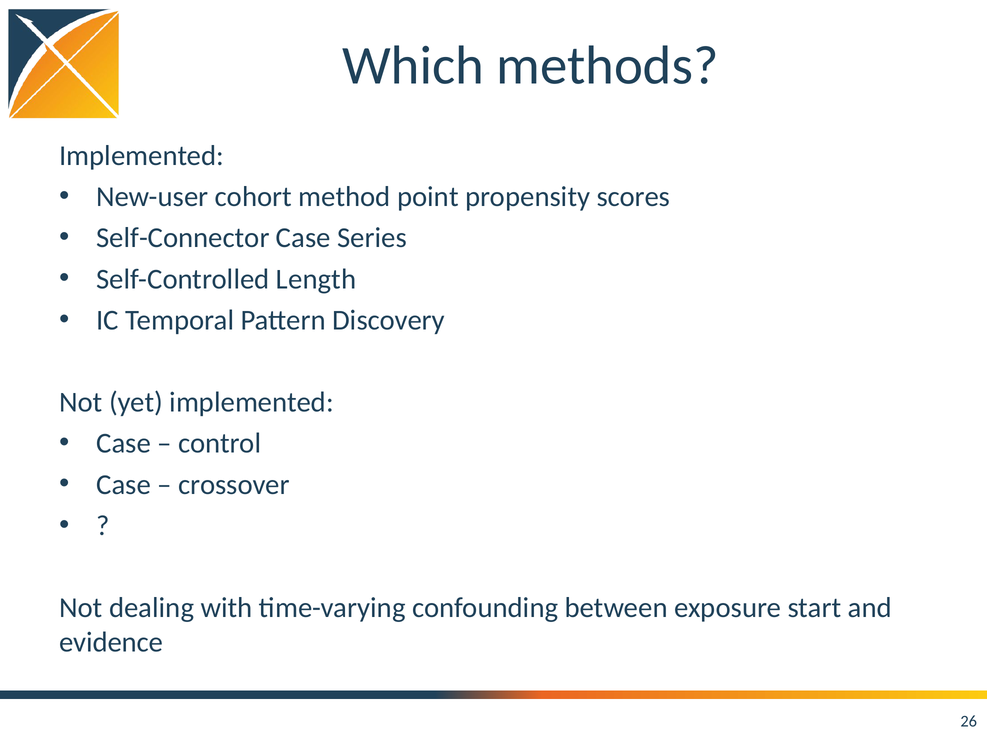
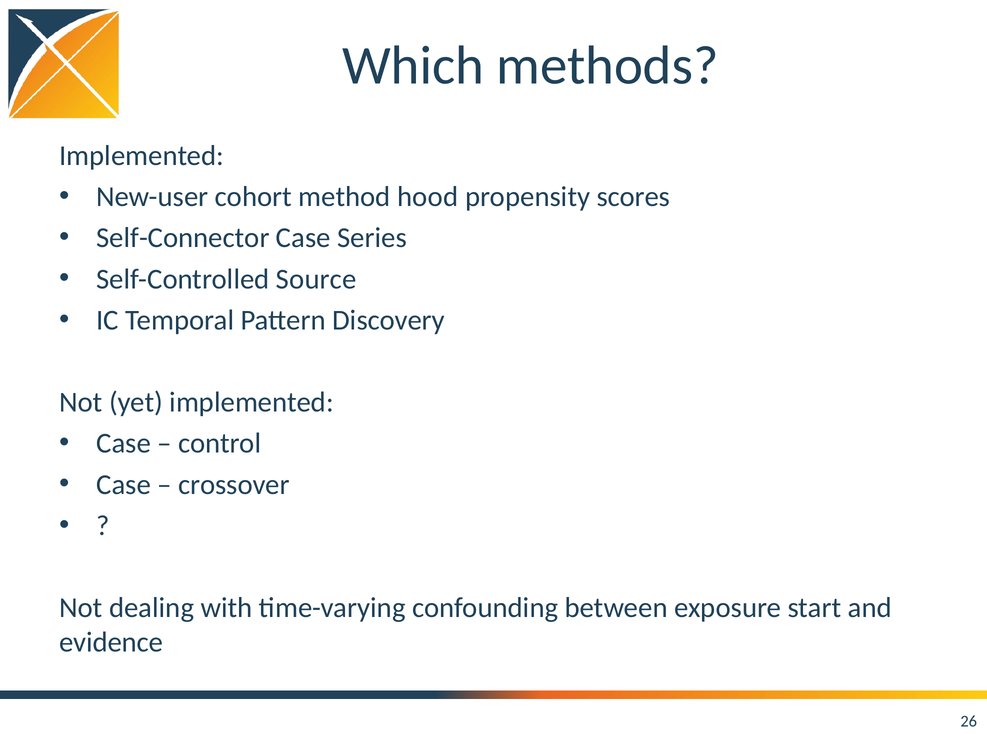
point: point -> hood
Length: Length -> Source
